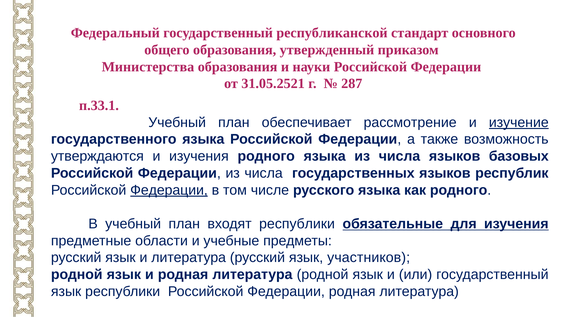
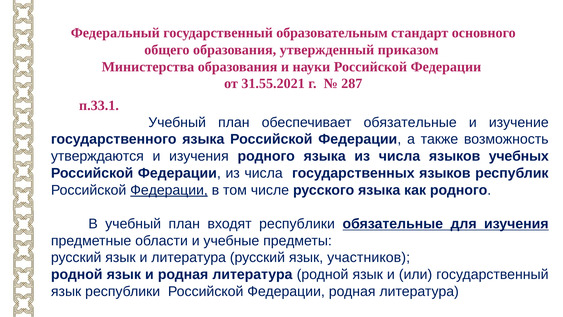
республиканской: республиканской -> образовательным
31.05.2521: 31.05.2521 -> 31.55.2021
обеспечивает рассмотрение: рассмотрение -> обязательные
изучение underline: present -> none
базовых: базовых -> учебных
